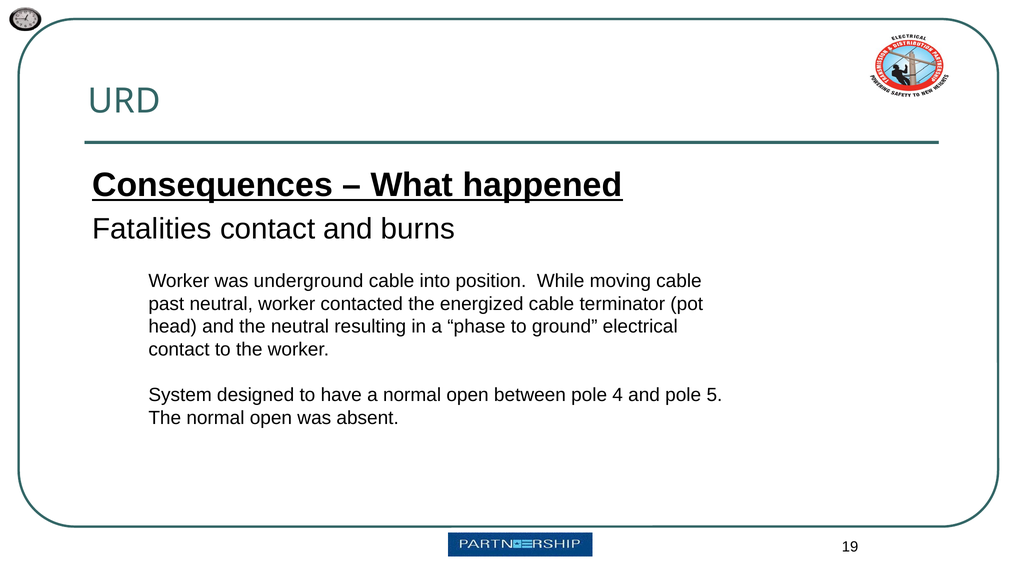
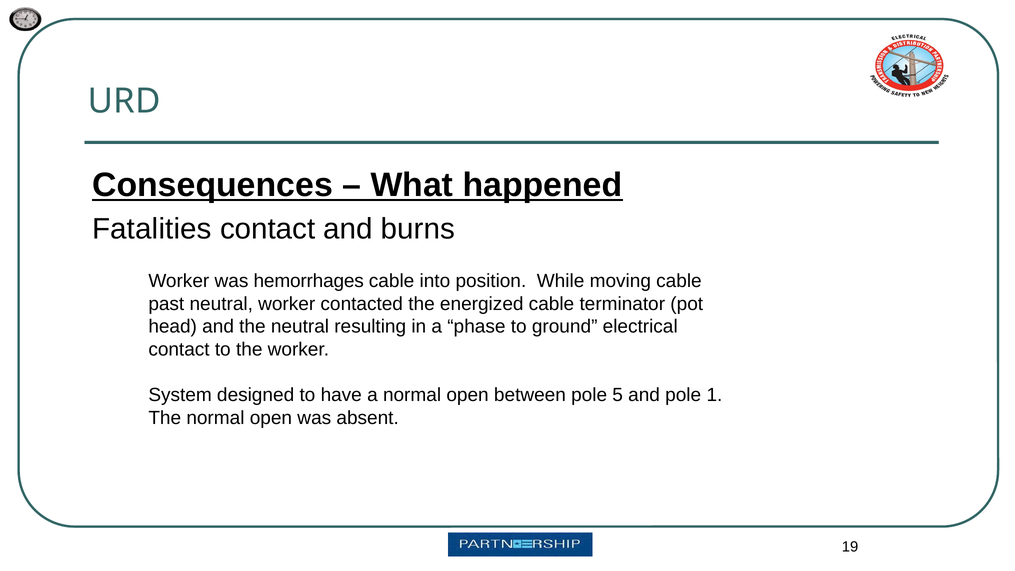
underground: underground -> hemorrhages
4: 4 -> 5
5: 5 -> 1
